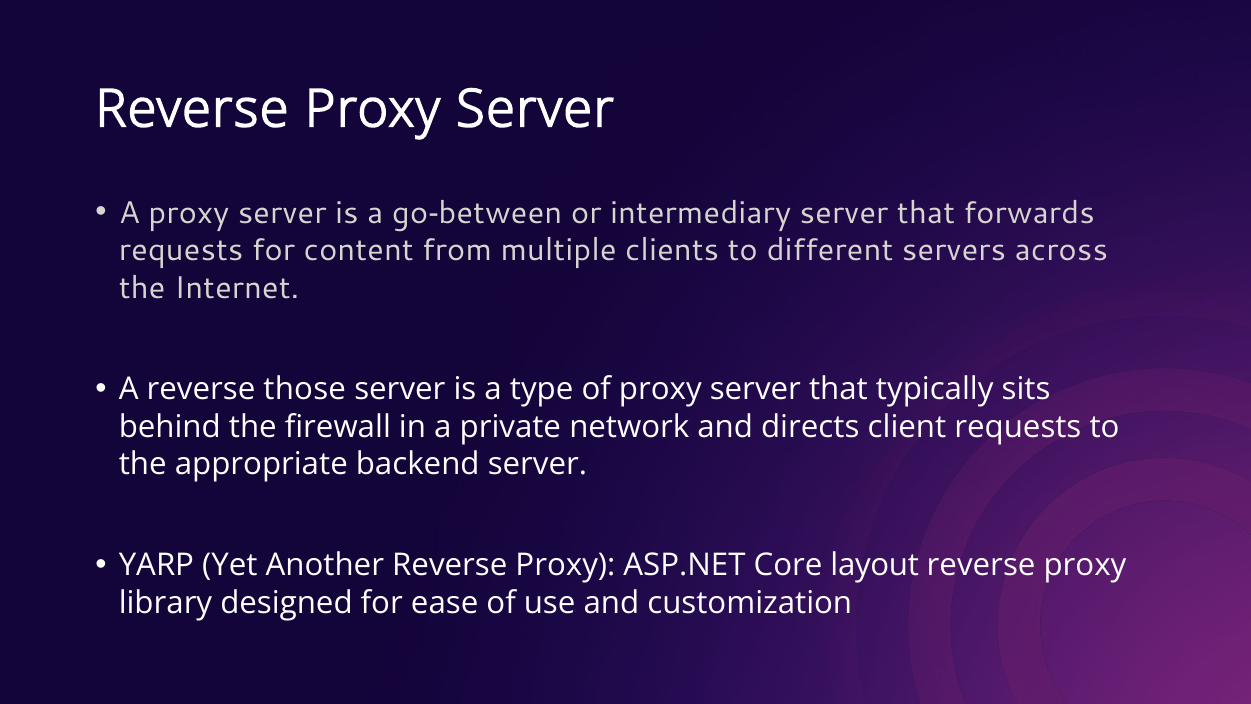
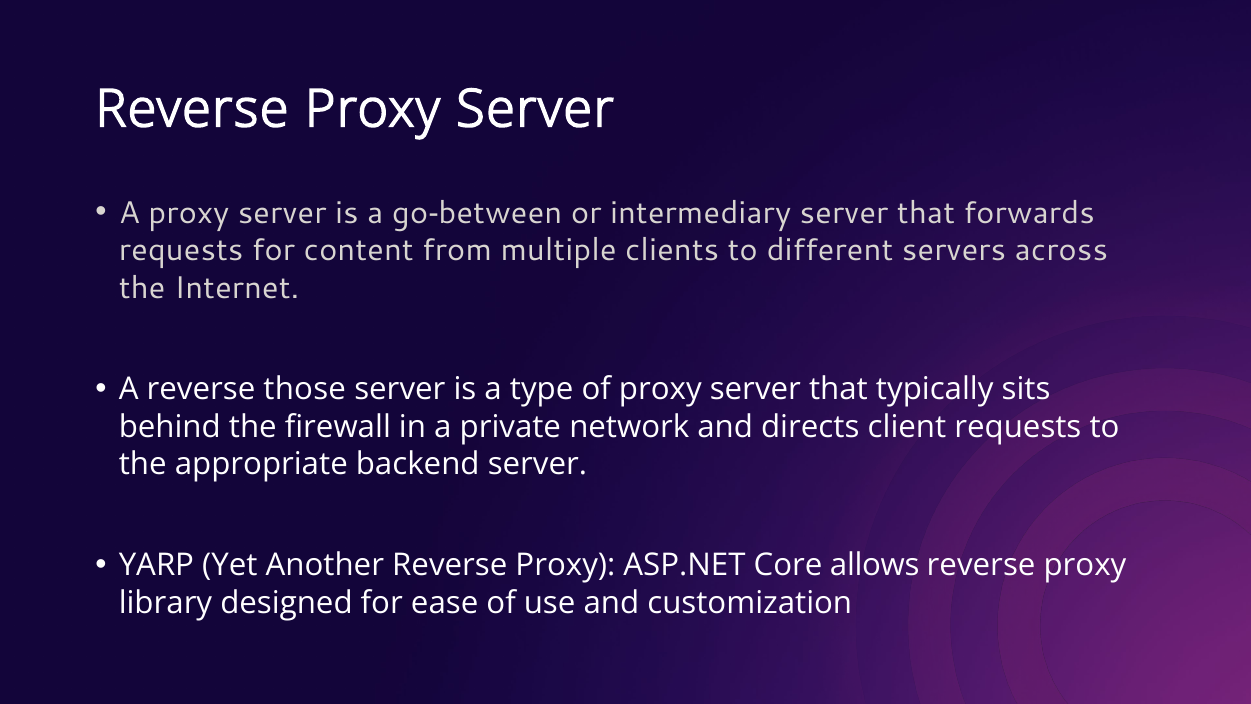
layout: layout -> allows
